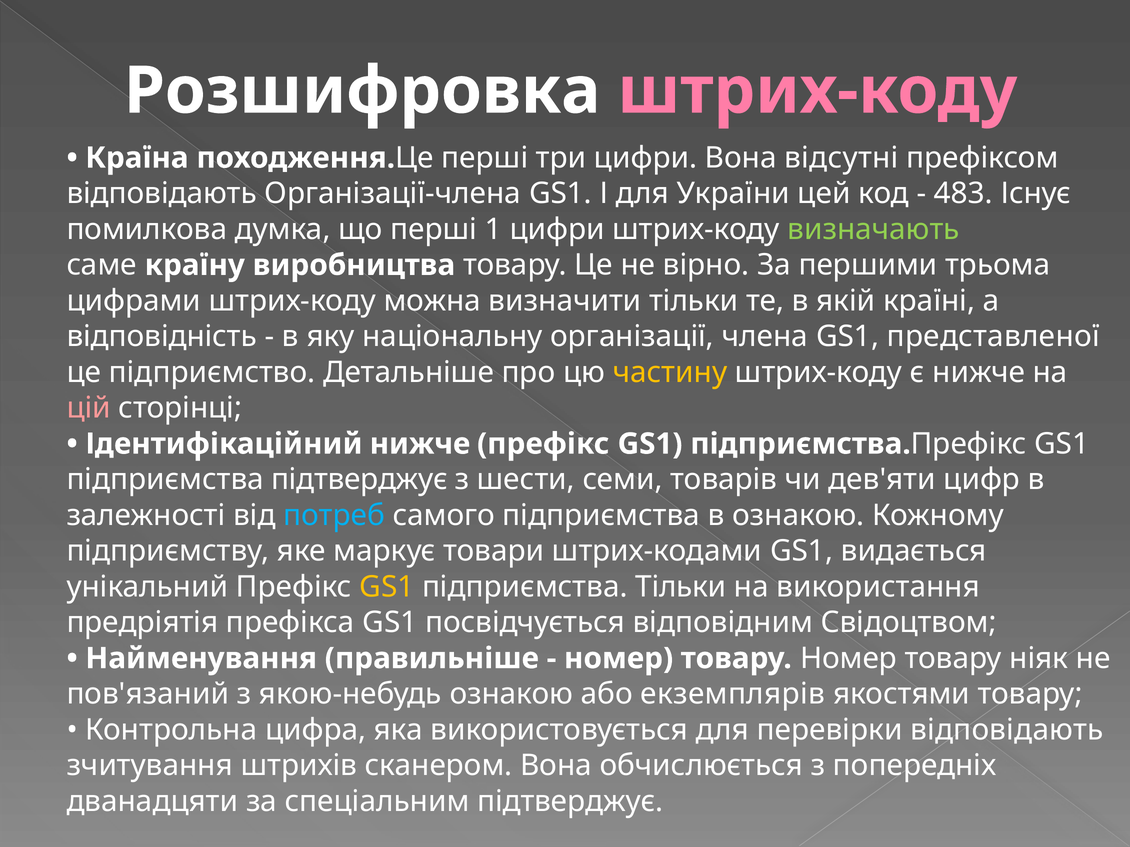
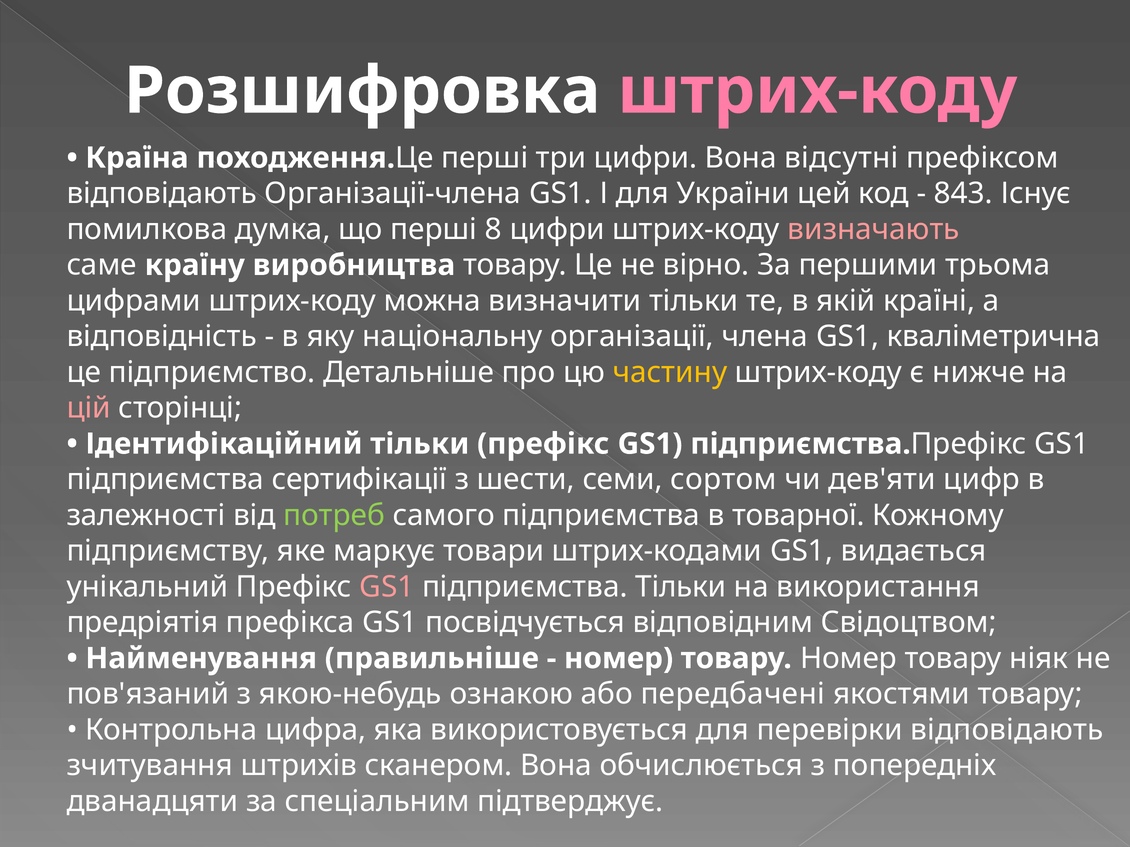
483: 483 -> 843
1: 1 -> 8
визначають colour: light green -> pink
представленої: представленої -> кваліметрична
Ідентифікаційний нижче: нижче -> тільки
підприємства підтверджує: підтверджує -> сертифікації
товарів: товарів -> сортом
потреб colour: light blue -> light green
в ознакою: ознакою -> товарної
GS1 at (387, 587) colour: yellow -> pink
екземплярів: екземплярів -> передбачені
